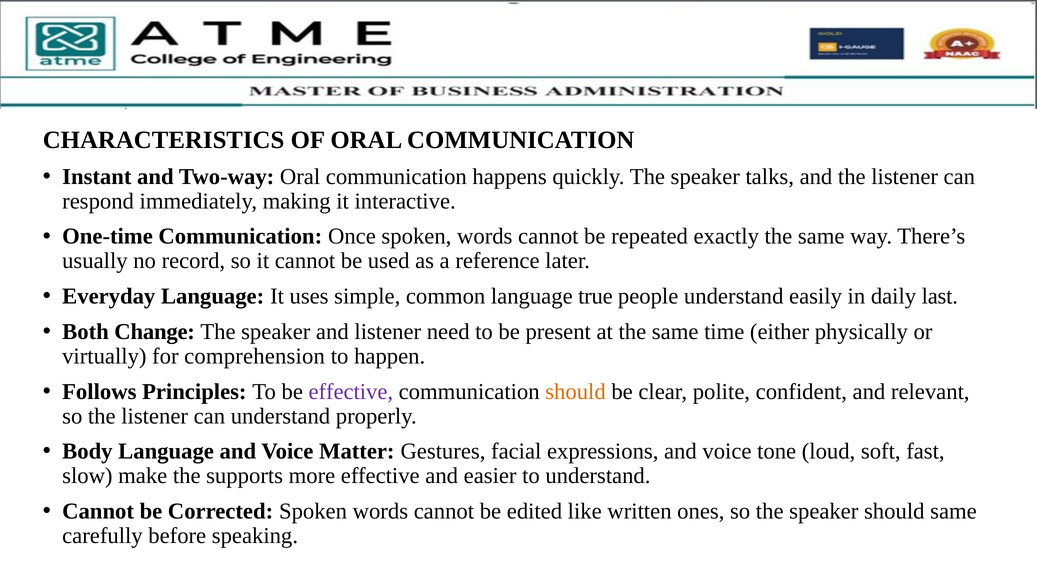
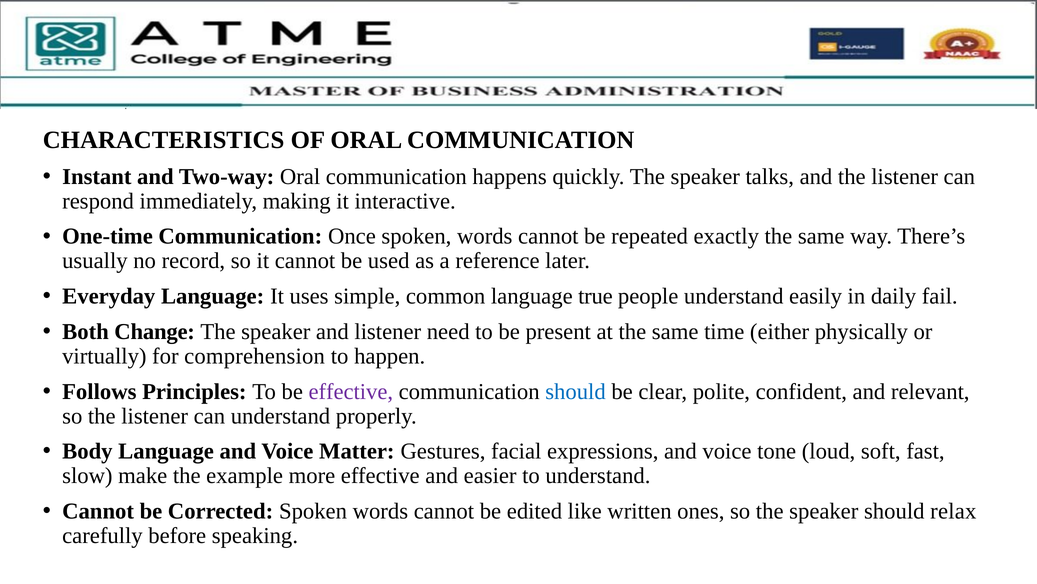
last: last -> fail
should at (576, 391) colour: orange -> blue
supports: supports -> example
should same: same -> relax
